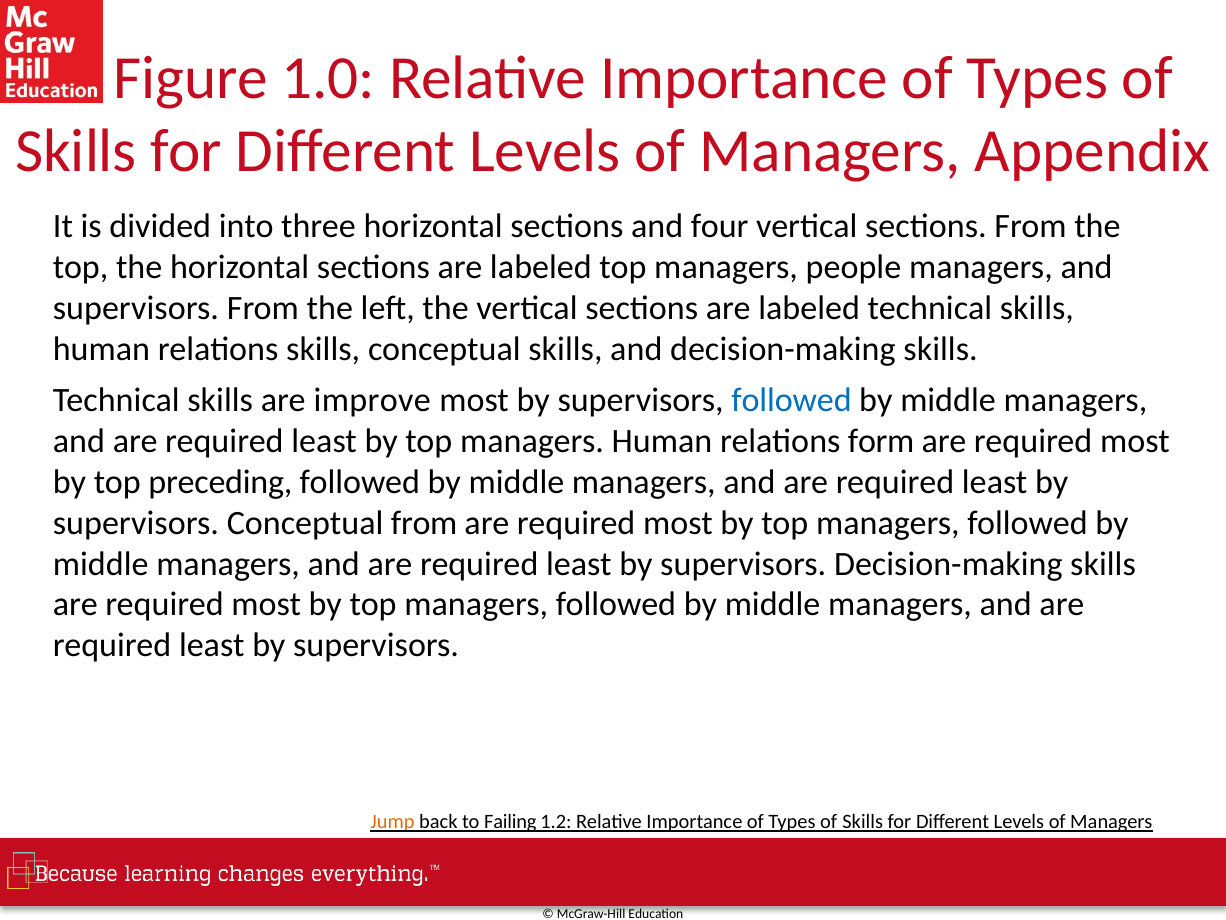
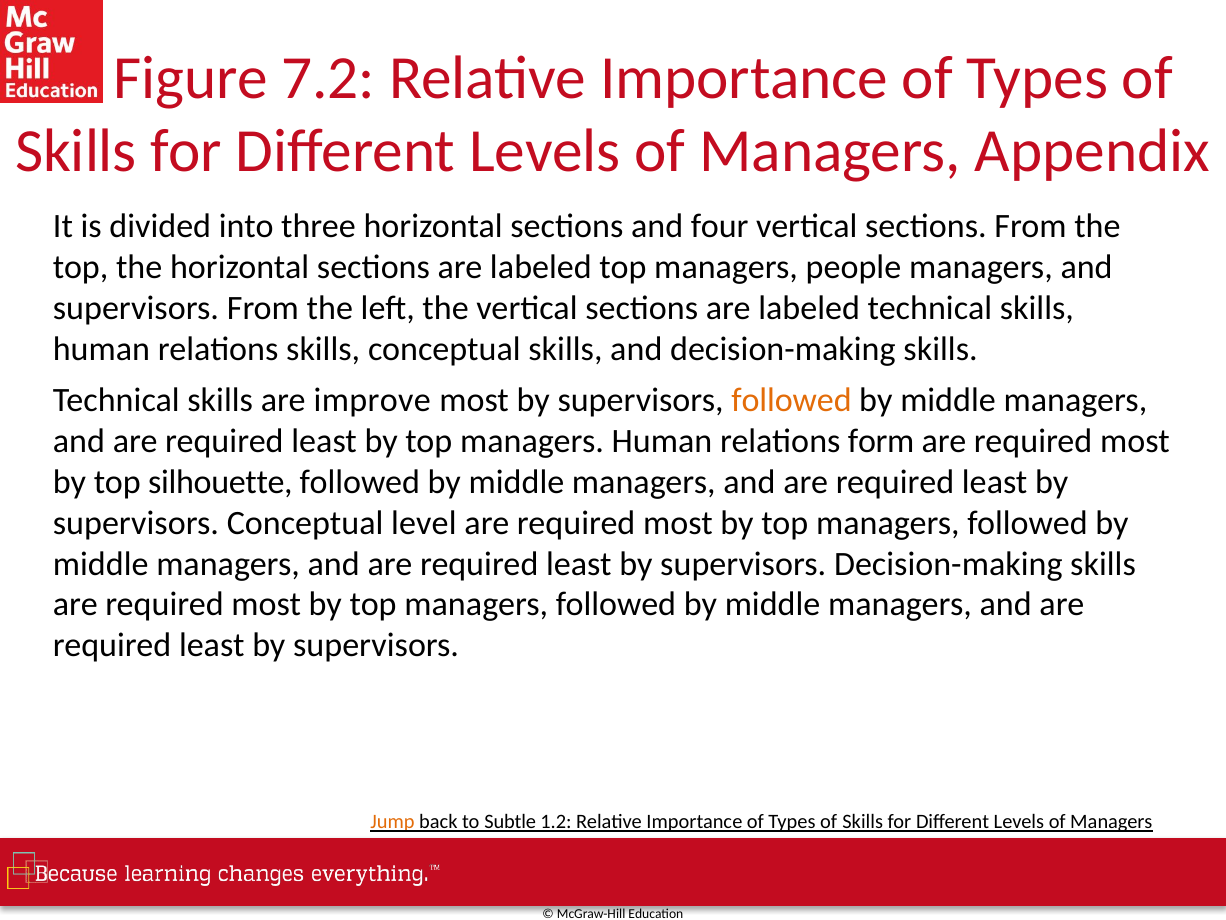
1.0: 1.0 -> 7.2
followed at (791, 400) colour: blue -> orange
preceding: preceding -> silhouette
Conceptual from: from -> level
Failing: Failing -> Subtle
